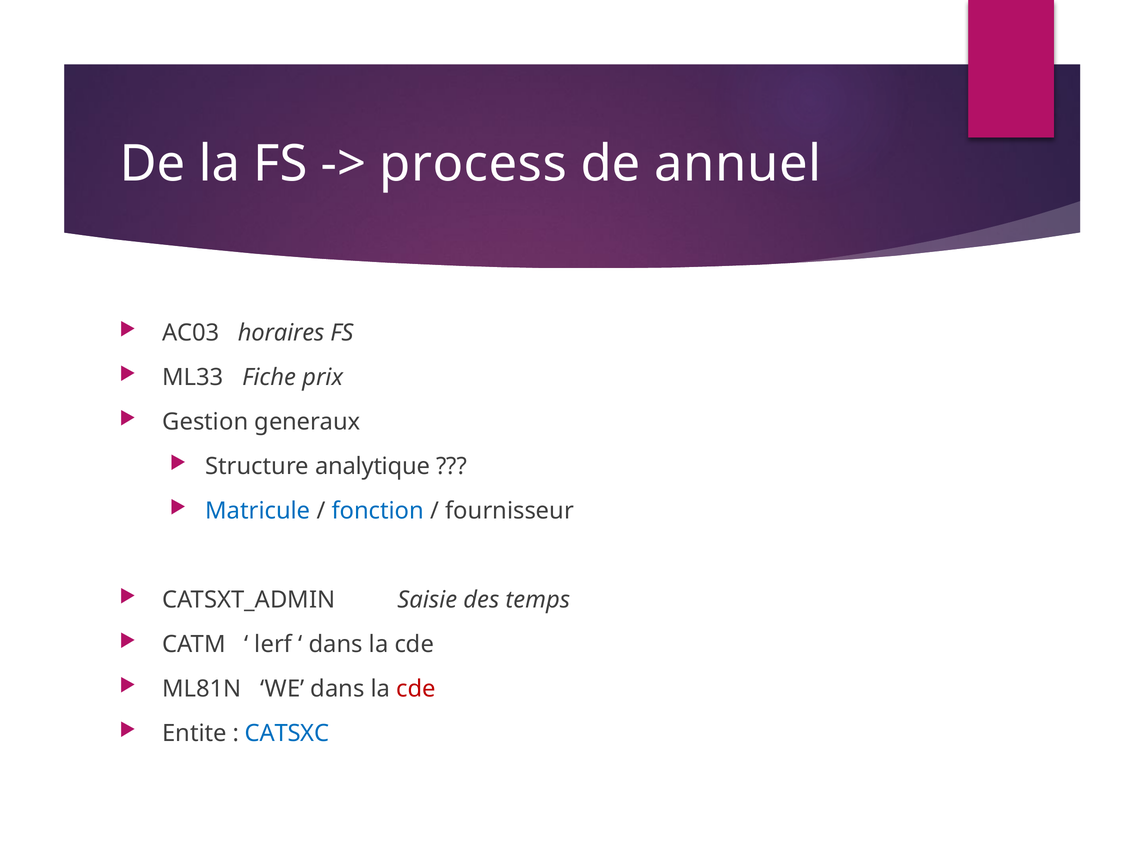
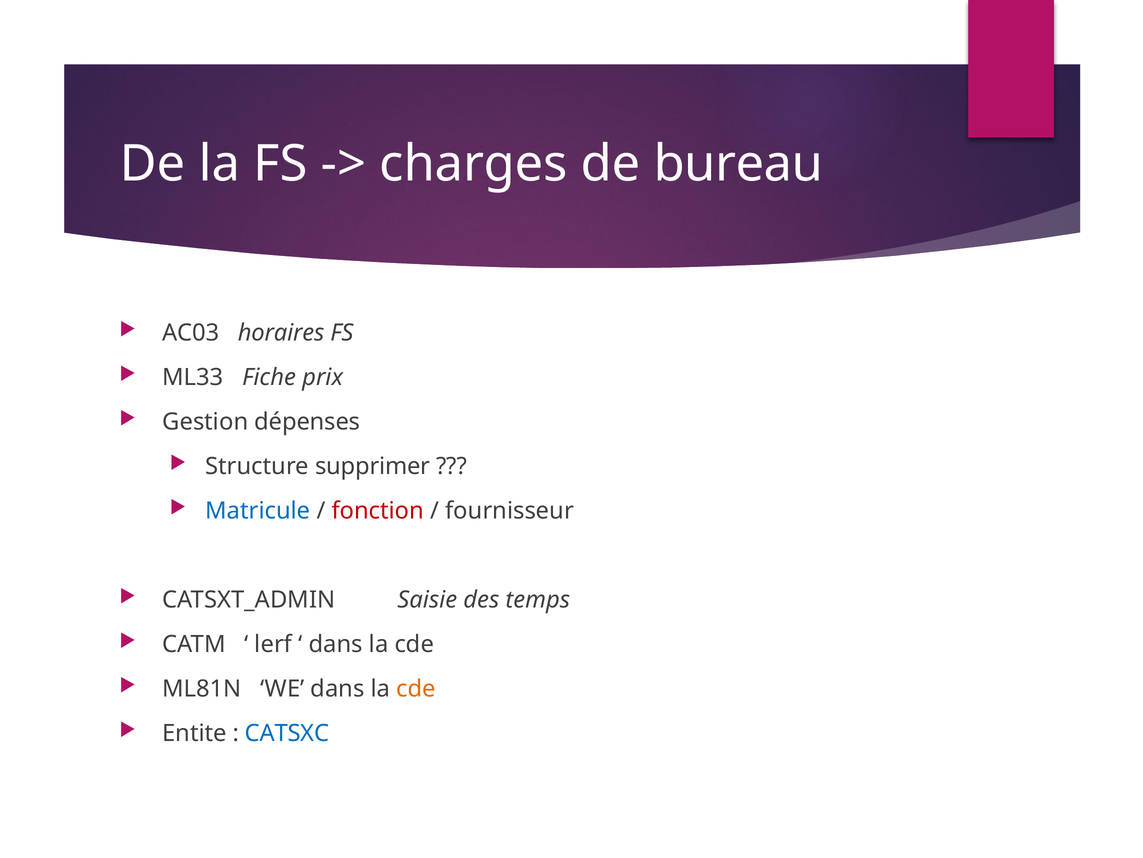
process: process -> charges
annuel: annuel -> bureau
generaux: generaux -> dépenses
analytique: analytique -> supprimer
fonction colour: blue -> red
cde at (416, 688) colour: red -> orange
